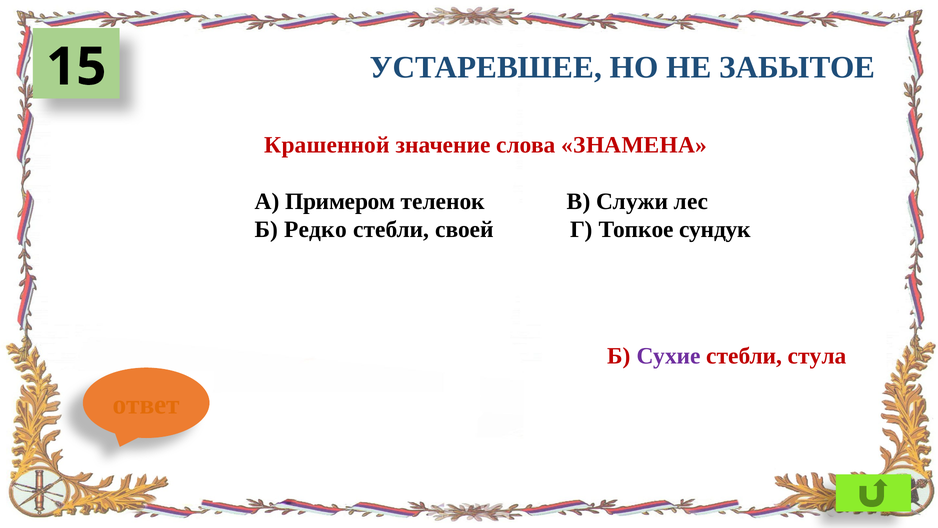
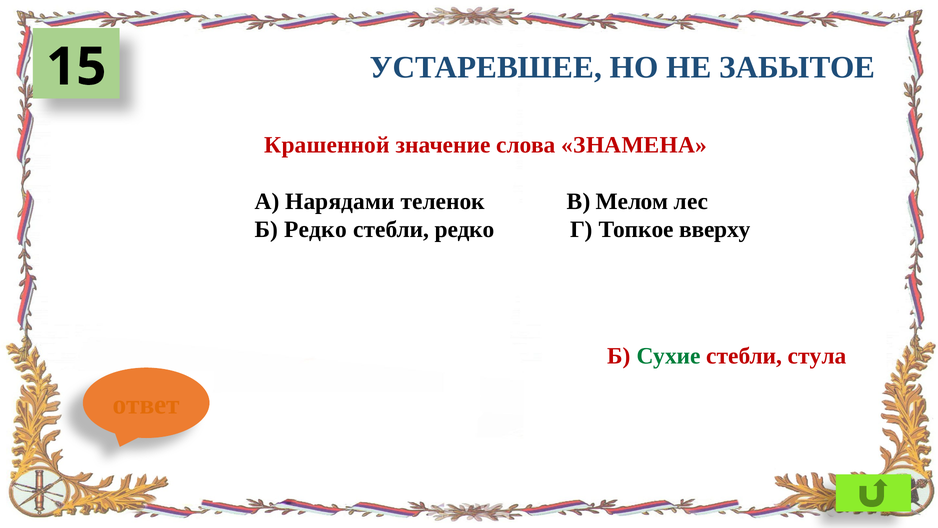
Примером: Примером -> Нарядами
Служи: Служи -> Мелом
стебли своей: своей -> редко
сундук: сундук -> вверху
Сухие colour: purple -> green
